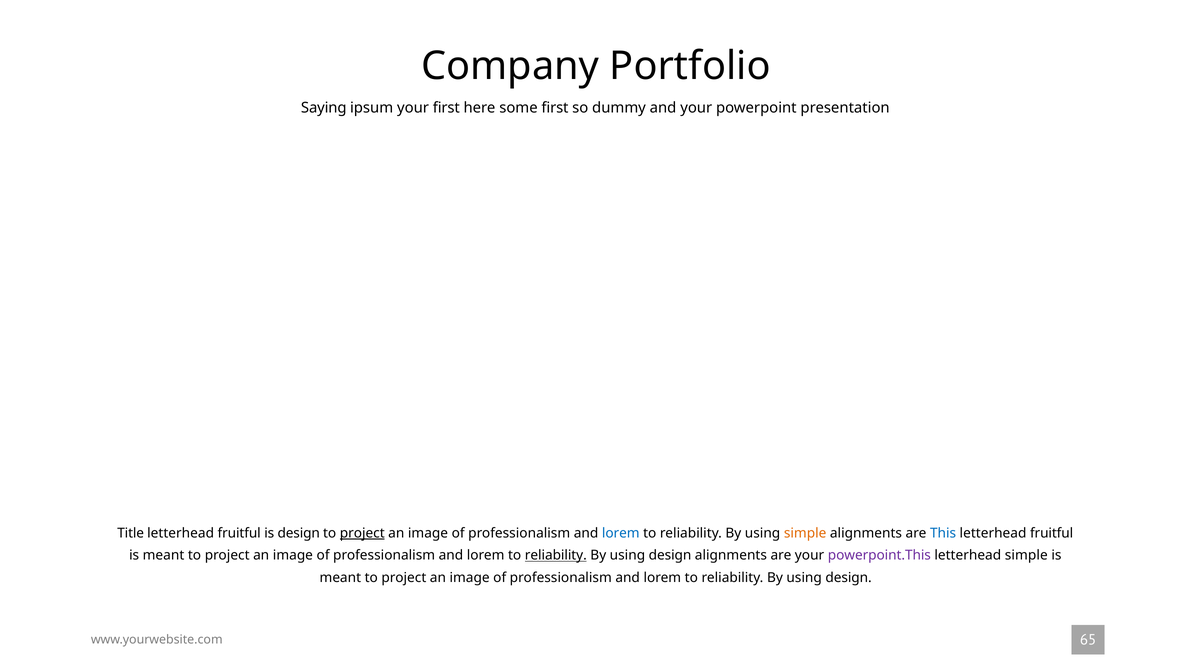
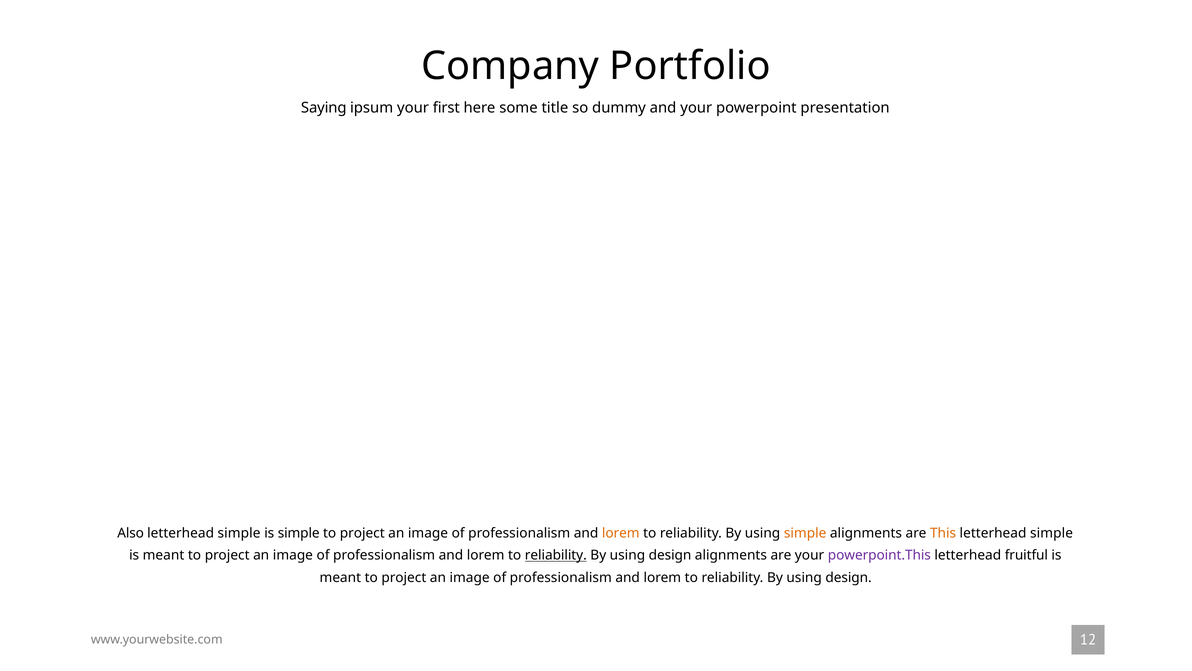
some first: first -> title
Title: Title -> Also
fruitful at (239, 533): fruitful -> simple
is design: design -> simple
project at (362, 533) underline: present -> none
lorem at (621, 533) colour: blue -> orange
This colour: blue -> orange
fruitful at (1052, 533): fruitful -> simple
letterhead simple: simple -> fruitful
65: 65 -> 12
